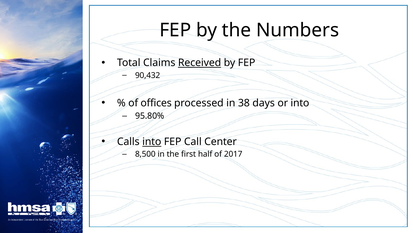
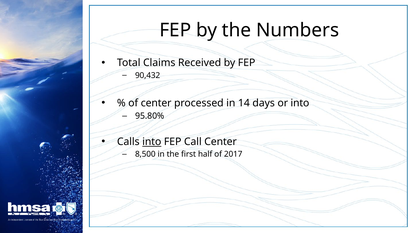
Received underline: present -> none
of offices: offices -> center
38: 38 -> 14
